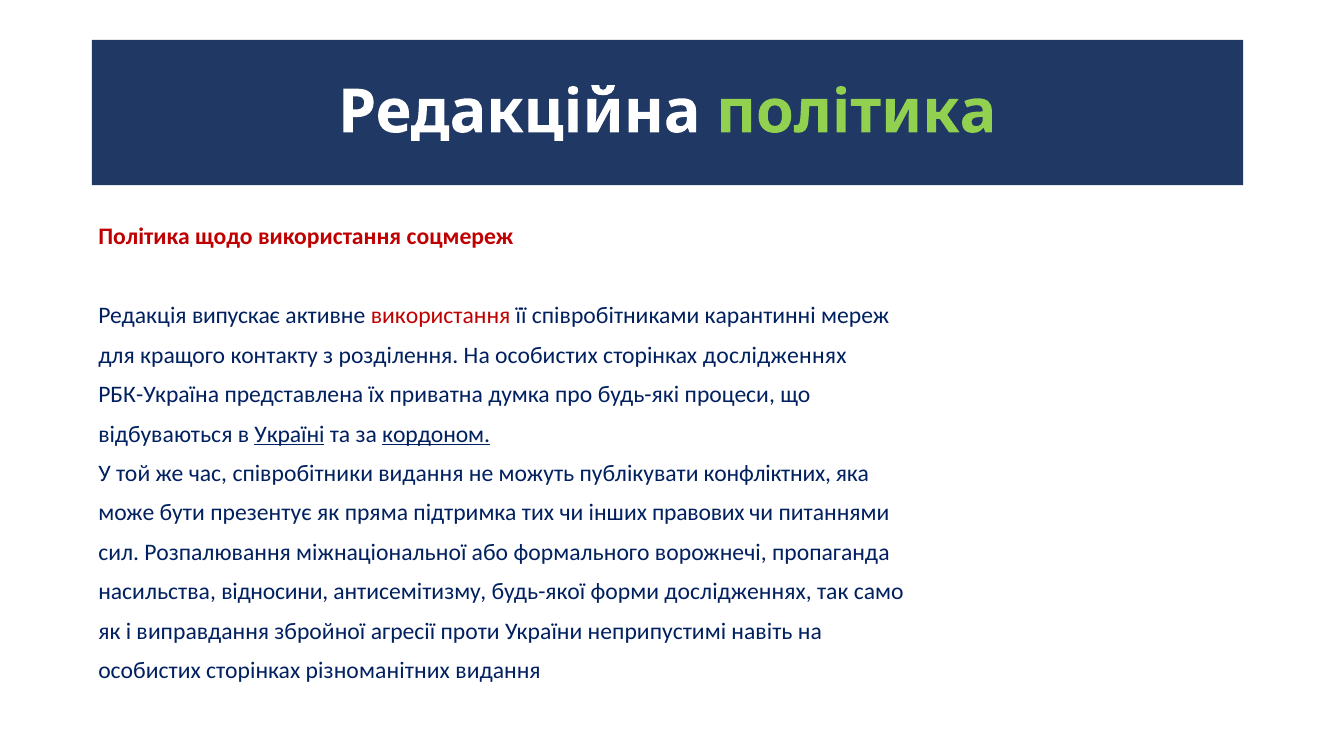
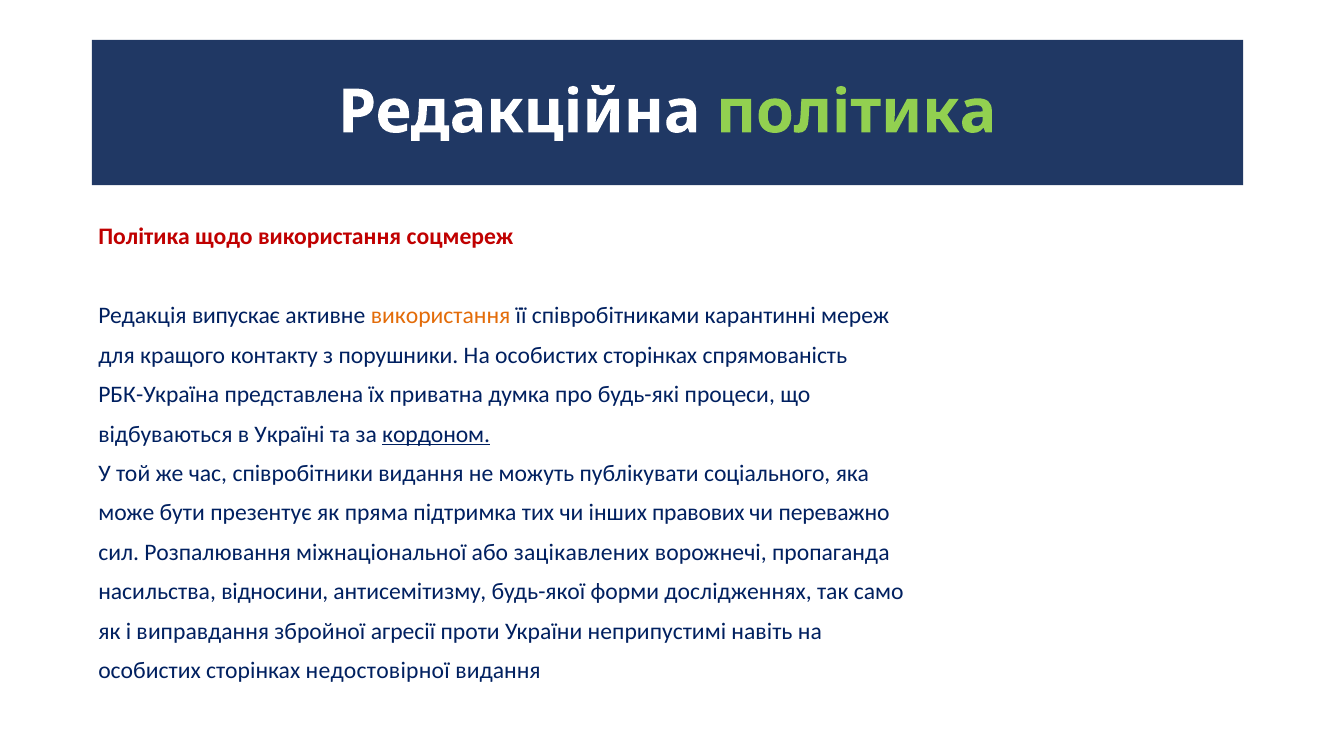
використання at (441, 316) colour: red -> orange
розділення: розділення -> порушники
сторінках дослідженнях: дослідженнях -> спрямованість
Україні underline: present -> none
конфліктних: конфліктних -> соціального
питаннями: питаннями -> переважно
формального: формального -> зацікавлених
різноманітних: різноманітних -> недостовірної
